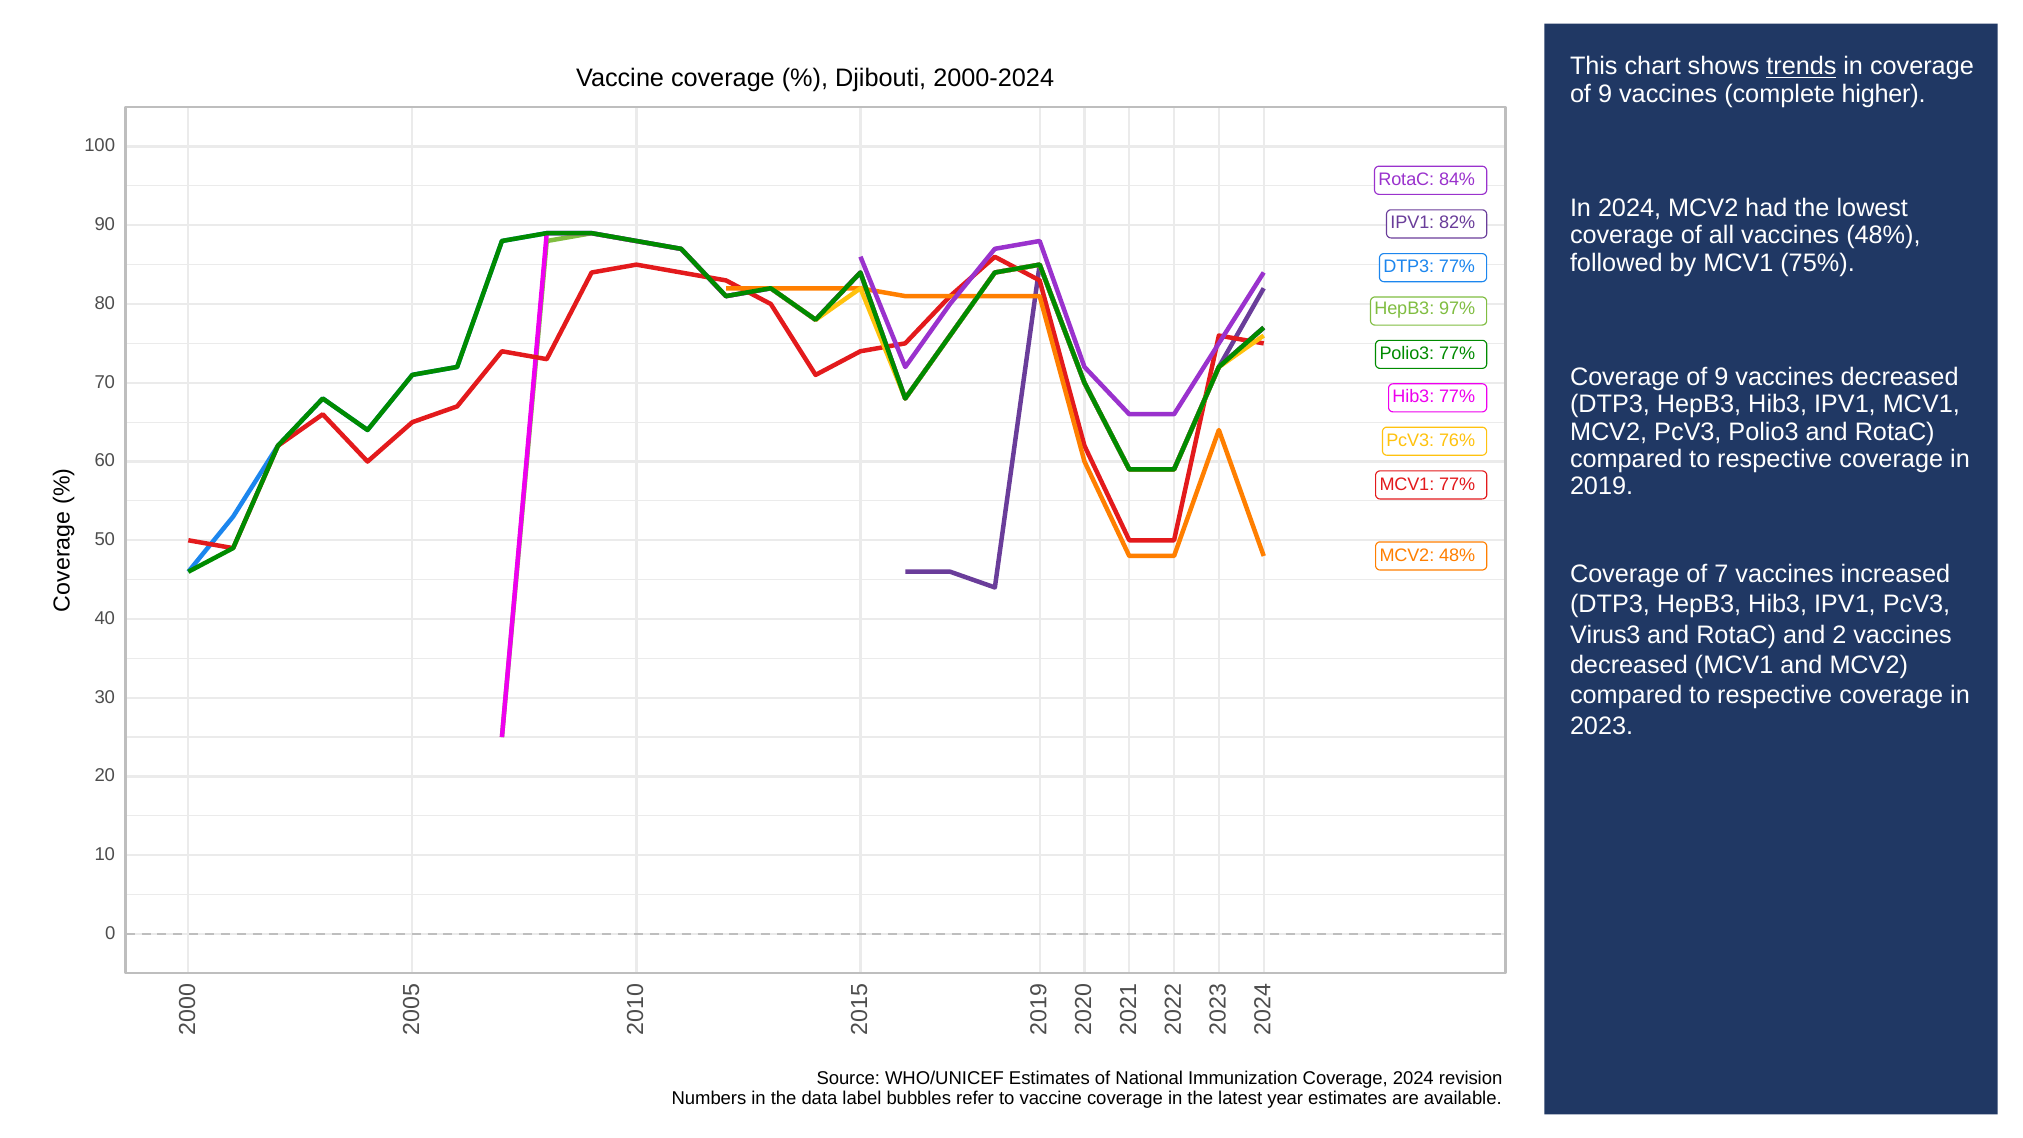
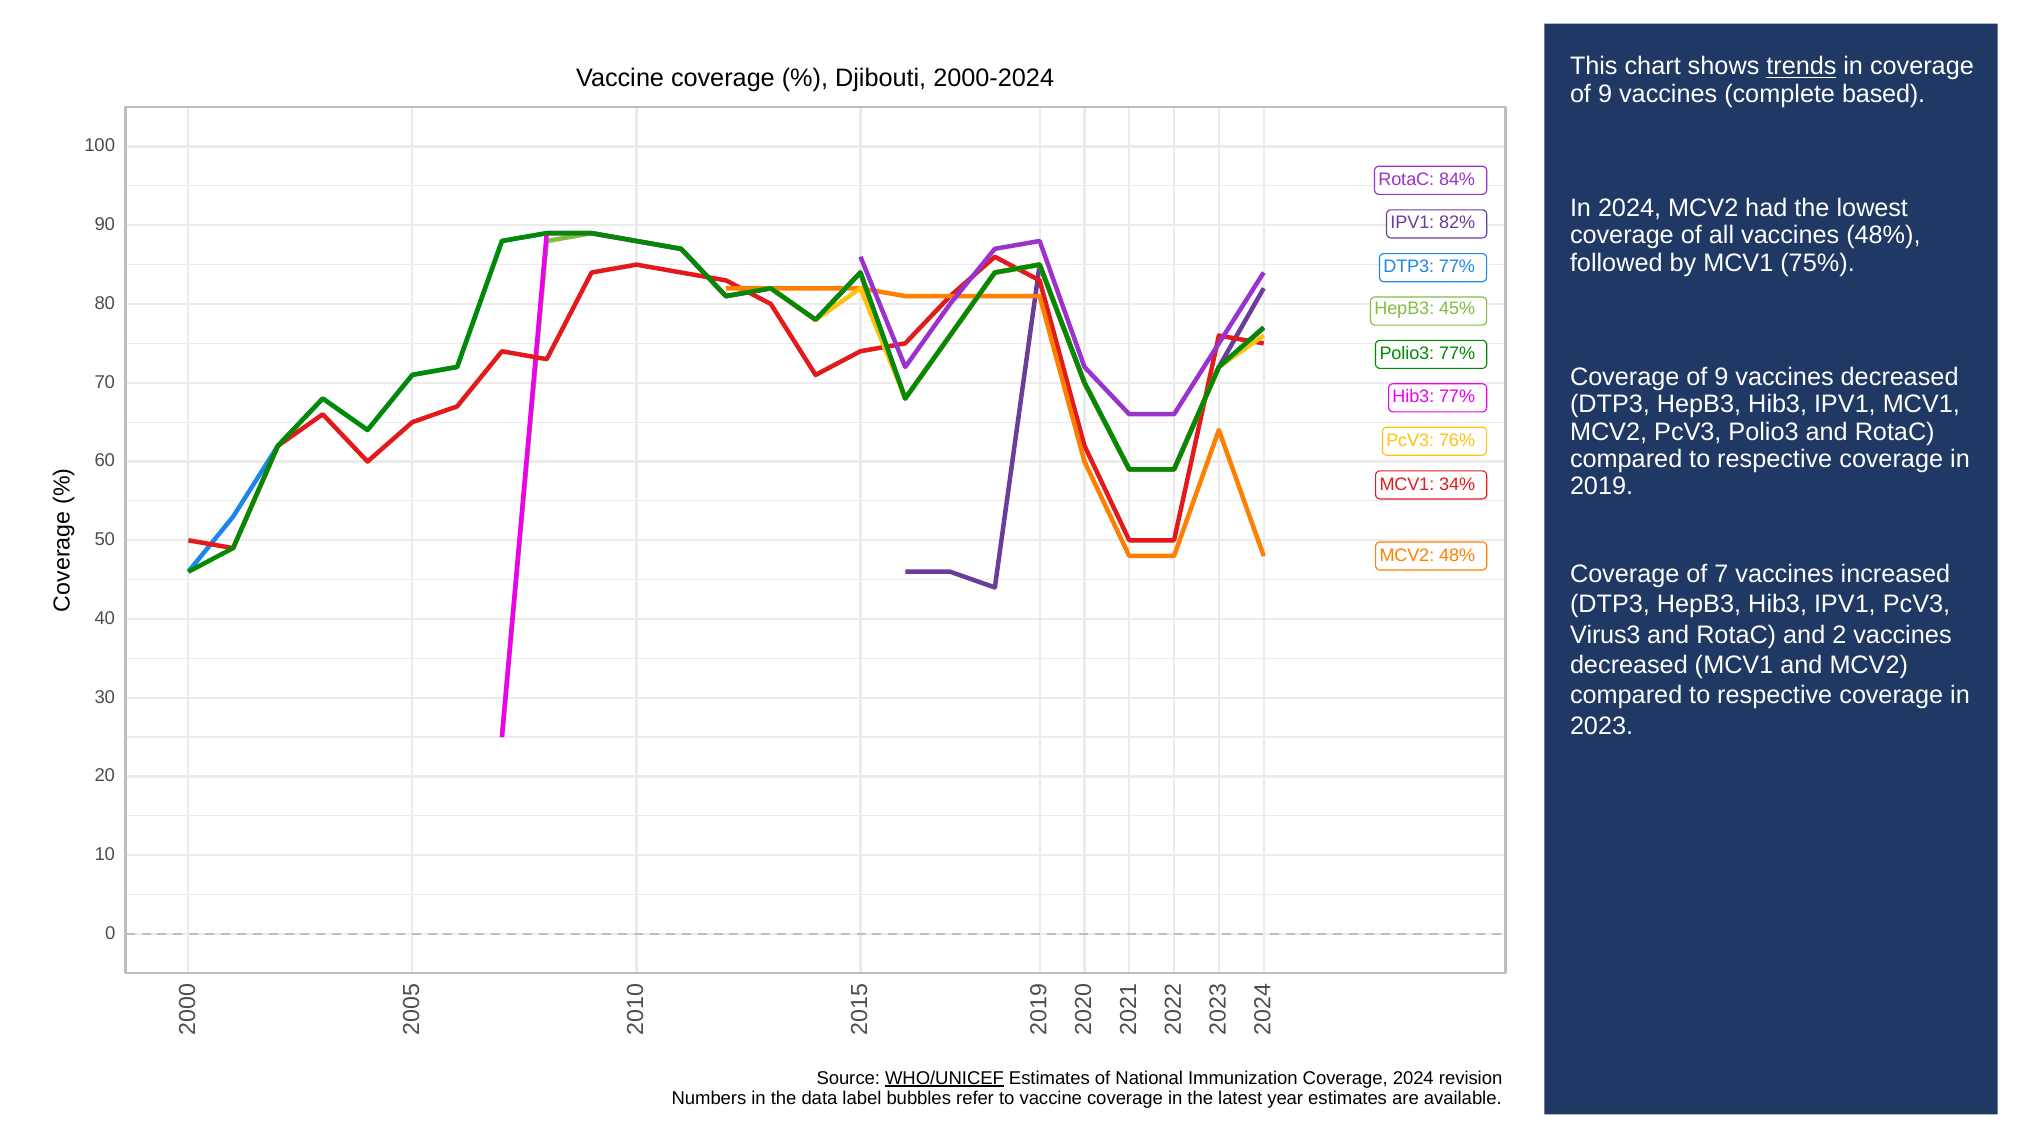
higher: higher -> based
97%: 97% -> 45%
MCV1 77%: 77% -> 34%
WHO/UNICEF underline: none -> present
